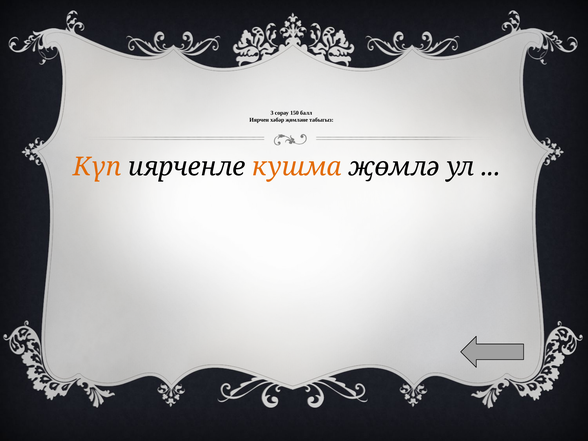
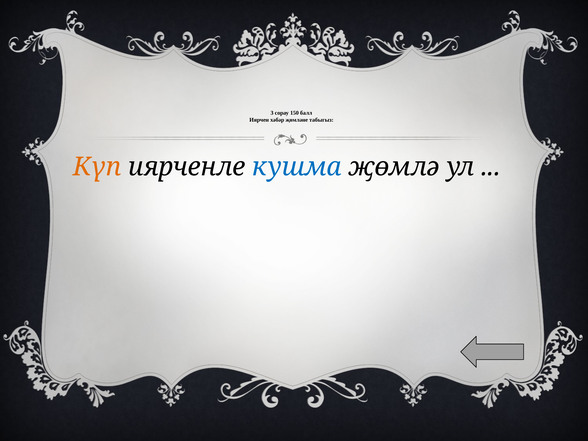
кушма colour: orange -> blue
